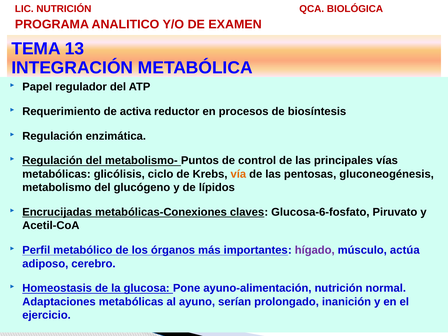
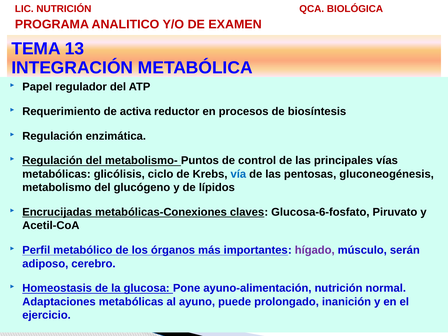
vía colour: orange -> blue
actúa: actúa -> serán
serían: serían -> puede
